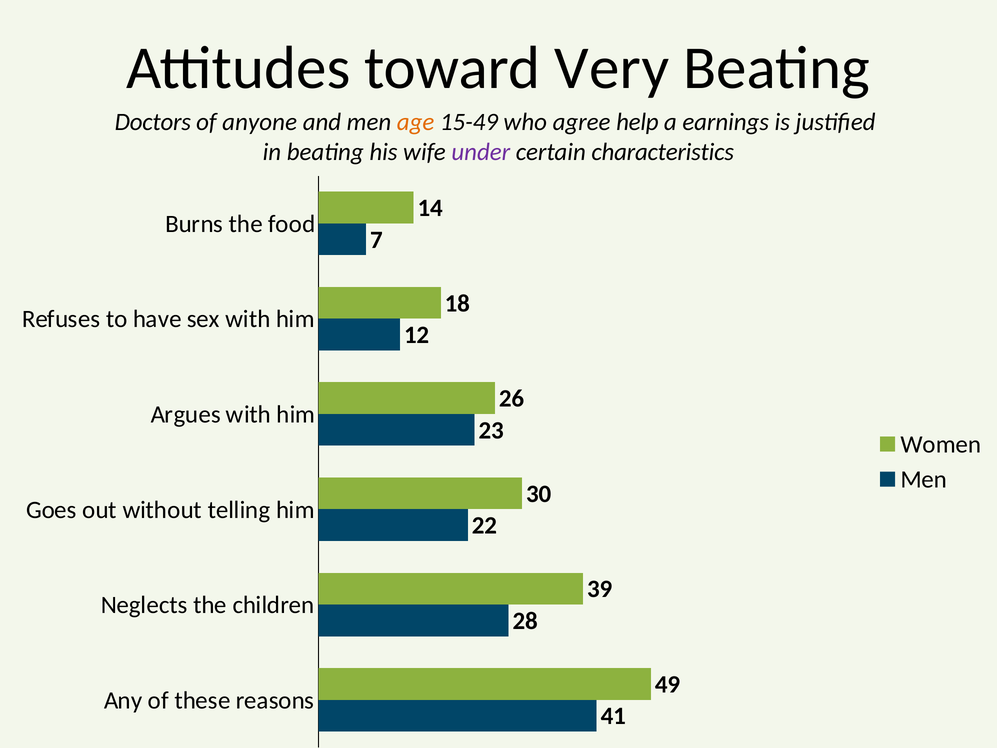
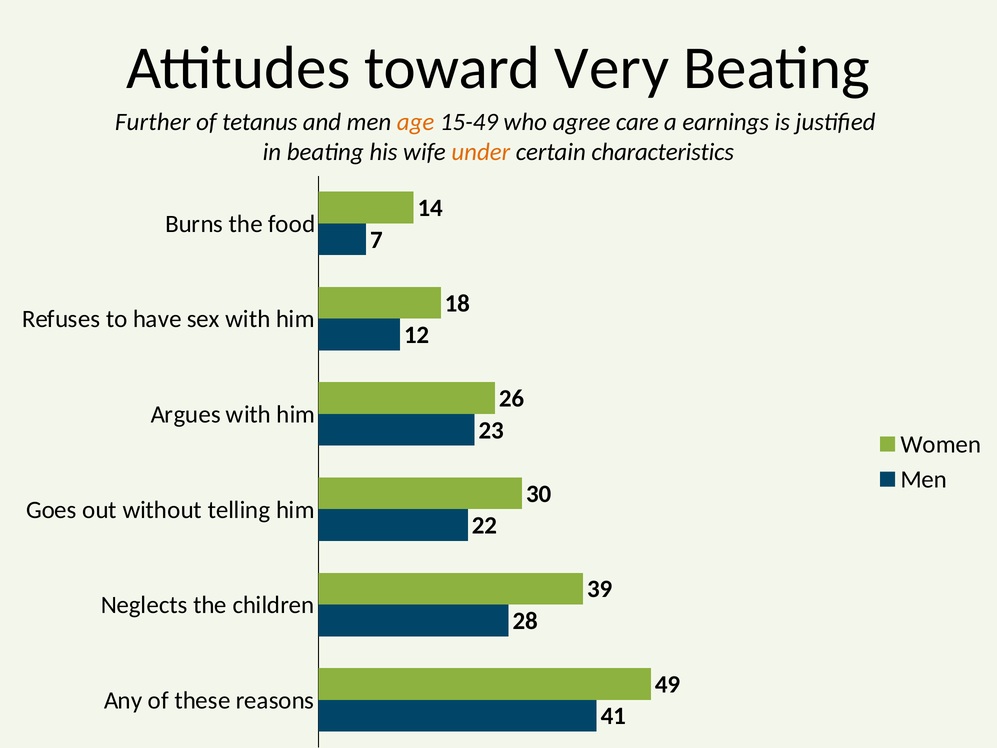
Doctors: Doctors -> Further
anyone: anyone -> tetanus
help: help -> care
under colour: purple -> orange
